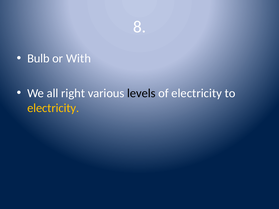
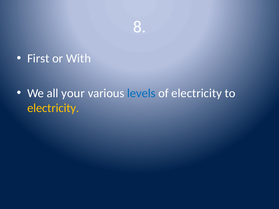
Bulb: Bulb -> First
right: right -> your
levels colour: black -> blue
